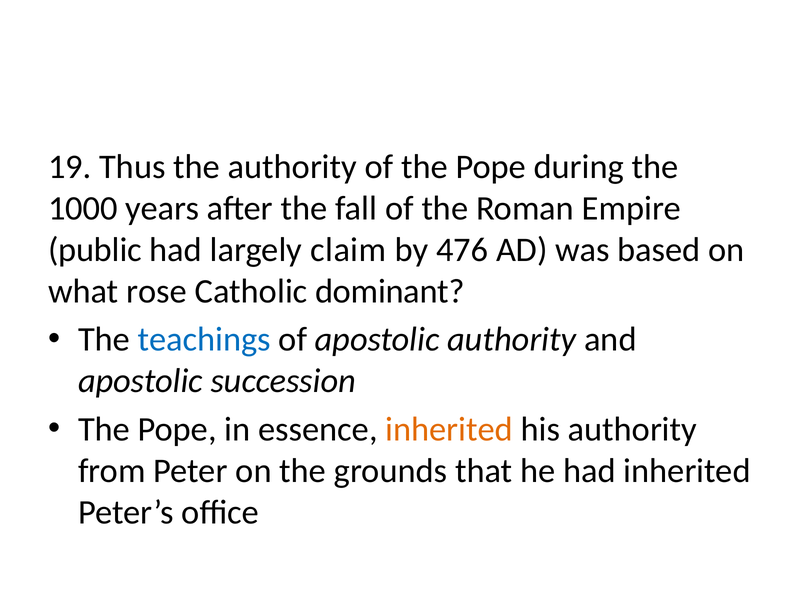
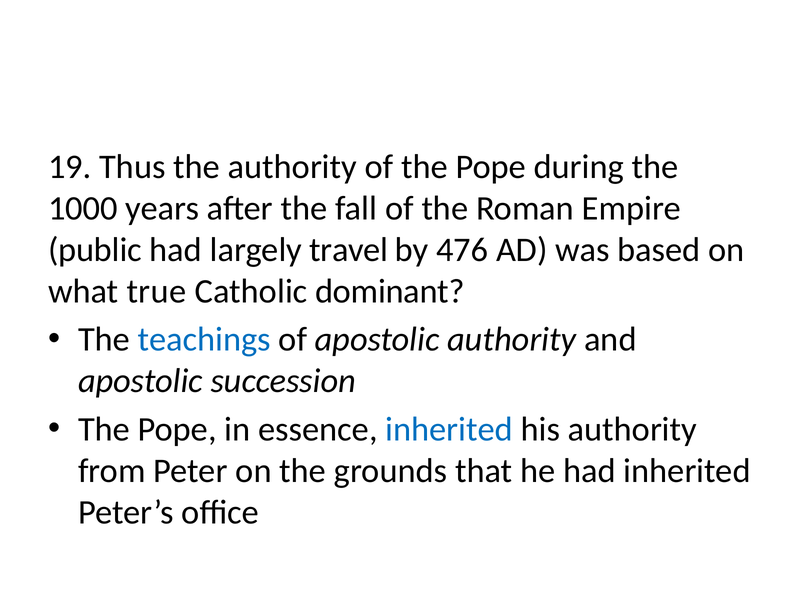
claim: claim -> travel
rose: rose -> true
inherited at (449, 429) colour: orange -> blue
